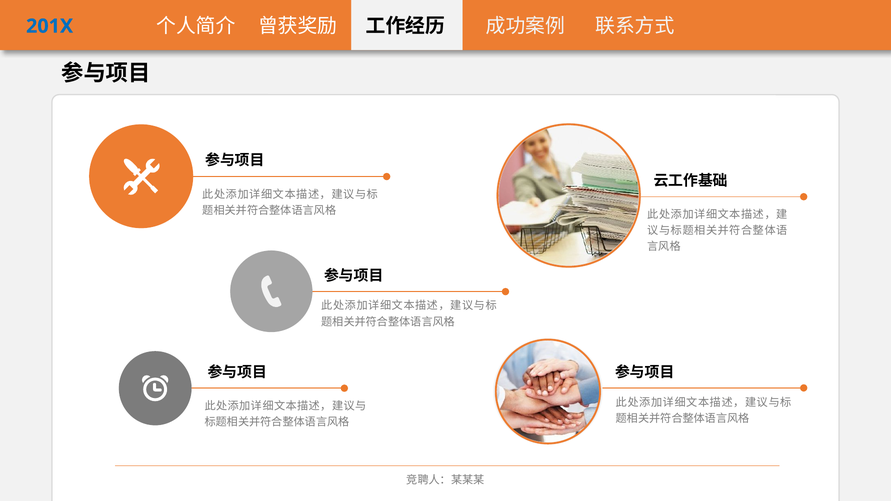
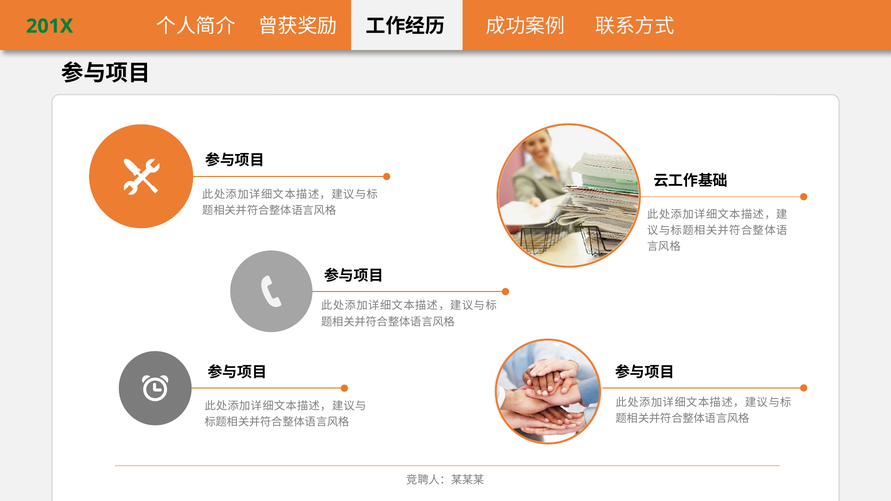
201X colour: blue -> green
